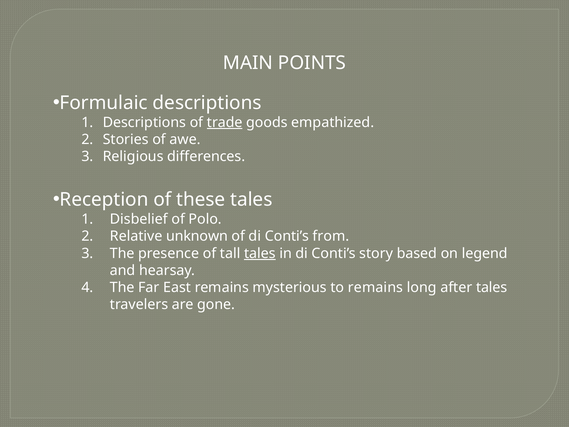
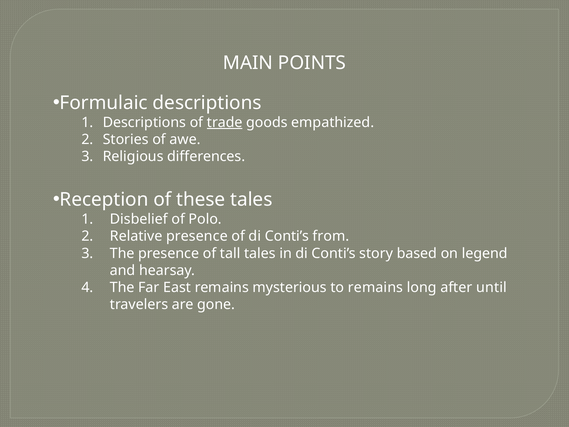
Relative unknown: unknown -> presence
tales at (260, 253) underline: present -> none
after tales: tales -> until
